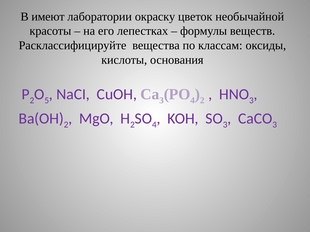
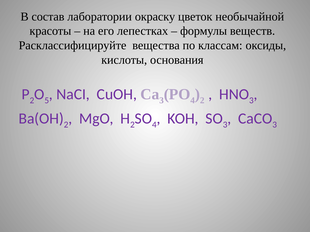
имеют: имеют -> состав
